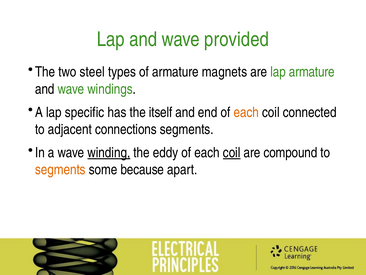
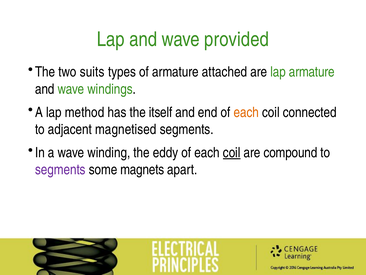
steel: steel -> suits
magnets: magnets -> attached
specific: specific -> method
connections: connections -> magnetised
winding underline: present -> none
segments at (60, 169) colour: orange -> purple
because: because -> magnets
